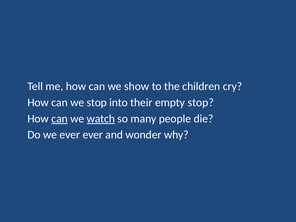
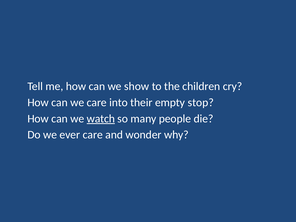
we stop: stop -> care
can at (60, 119) underline: present -> none
ever ever: ever -> care
